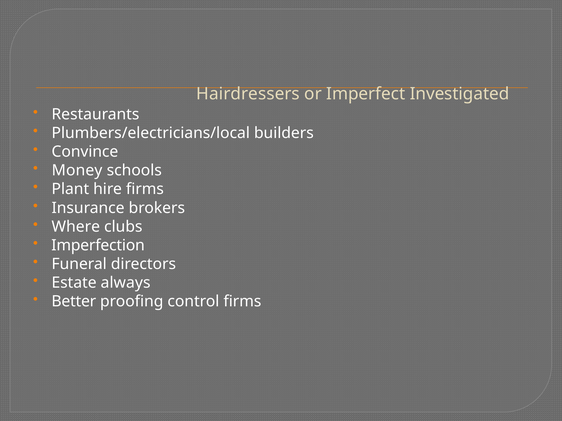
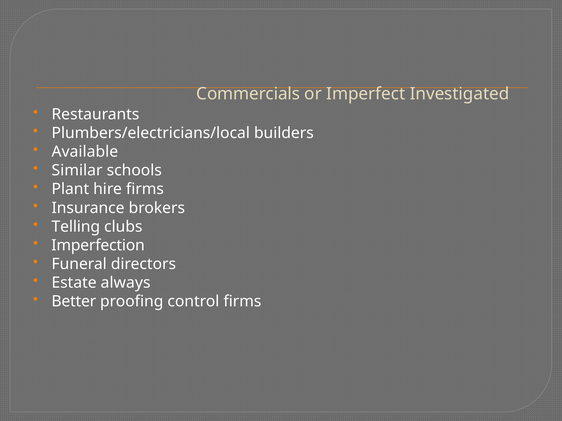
Hairdressers: Hairdressers -> Commercials
Convince: Convince -> Available
Money: Money -> Similar
Where: Where -> Telling
